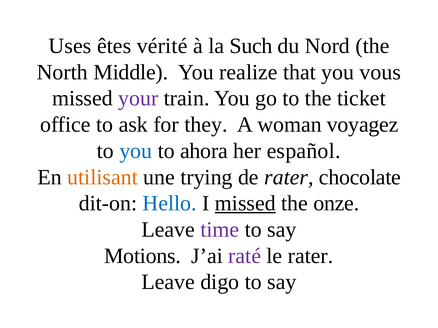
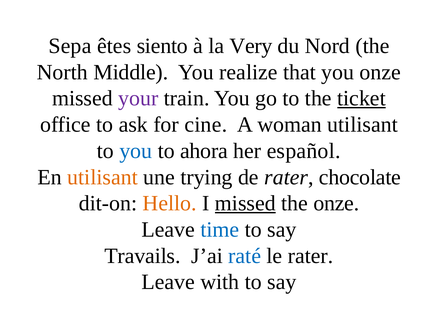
Uses: Uses -> Sepa
vérité: vérité -> siento
Such: Such -> Very
you vous: vous -> onze
ticket underline: none -> present
they: they -> cine
woman voyagez: voyagez -> utilisant
Hello colour: blue -> orange
time colour: purple -> blue
Motions: Motions -> Travails
raté colour: purple -> blue
digo: digo -> with
